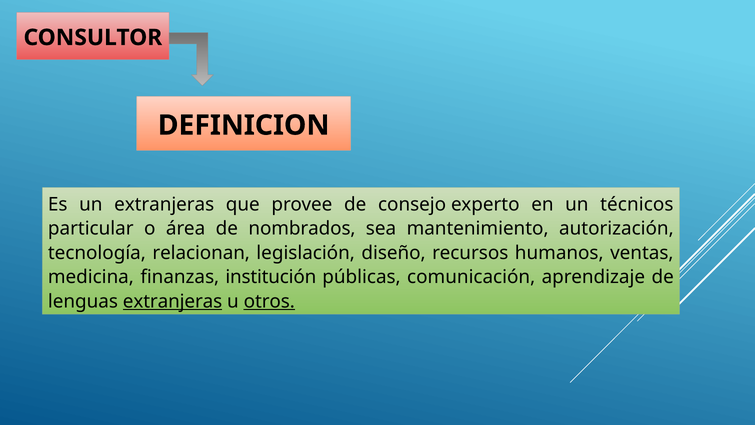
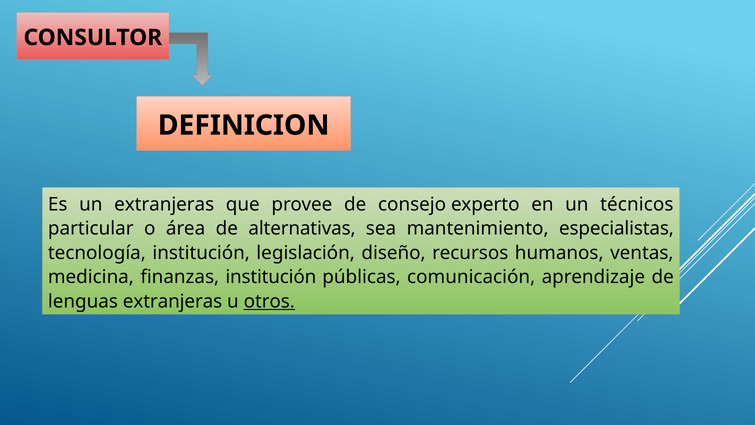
nombrados: nombrados -> alternativas
autorización: autorización -> especialistas
tecnología relacionan: relacionan -> institución
extranjeras at (173, 301) underline: present -> none
